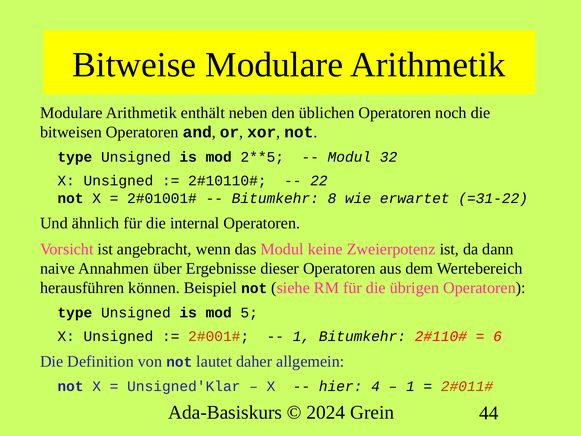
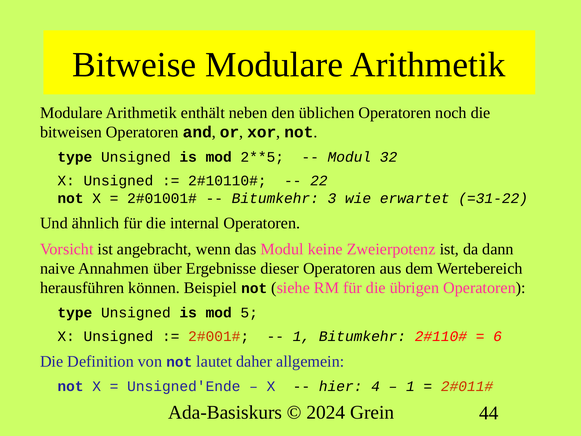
8: 8 -> 3
Unsigned'Klar: Unsigned'Klar -> Unsigned'Ende
